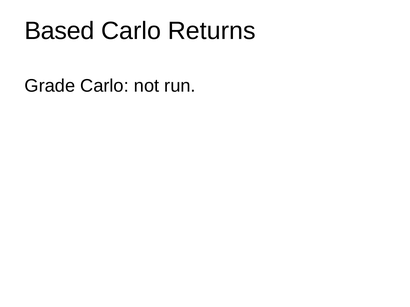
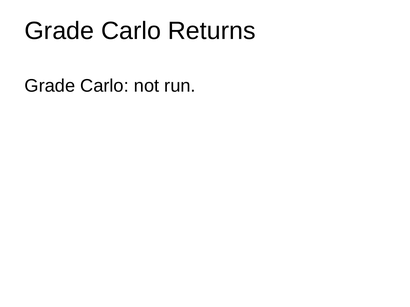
Based at (59, 31): Based -> Grade
